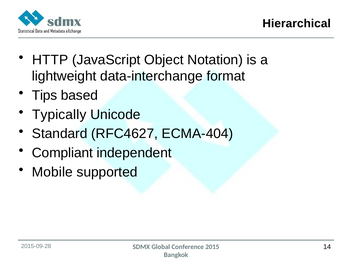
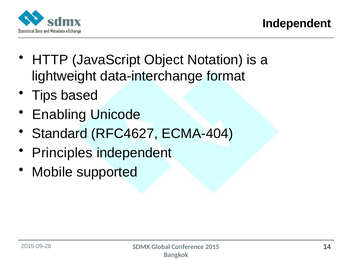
Hierarchical at (297, 24): Hierarchical -> Independent
Typically: Typically -> Enabling
Compliant: Compliant -> Principles
